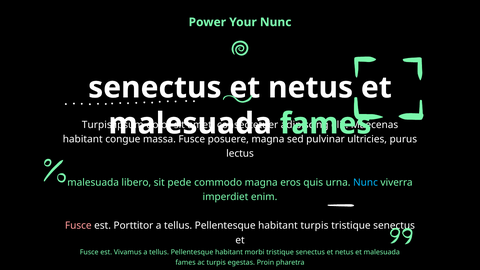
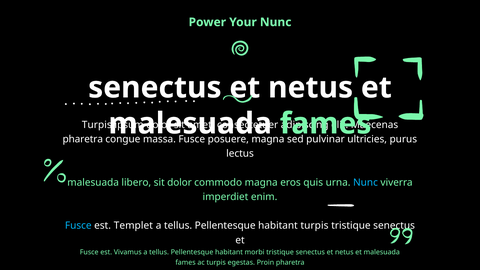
habitant at (83, 139): habitant -> pharetra
sit pede: pede -> dolor
Fusce at (78, 226) colour: pink -> light blue
Porttitor: Porttitor -> Templet
